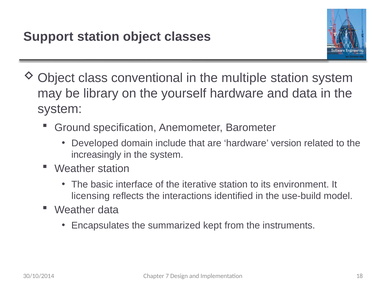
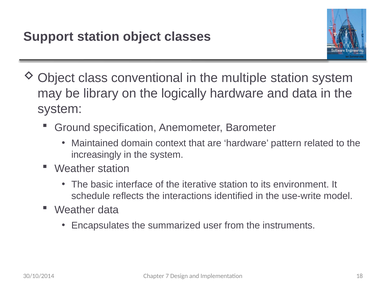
yourself: yourself -> logically
Developed: Developed -> Maintained
include: include -> context
version: version -> pattern
licensing: licensing -> schedule
use-build: use-build -> use-write
kept: kept -> user
